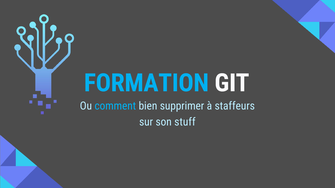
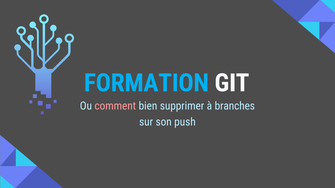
comment colour: light blue -> pink
staffeurs: staffeurs -> branches
stuff: stuff -> push
